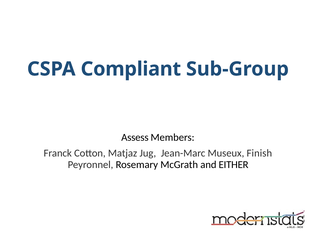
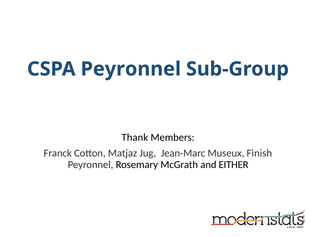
CSPA Compliant: Compliant -> Peyronnel
Assess: Assess -> Thank
